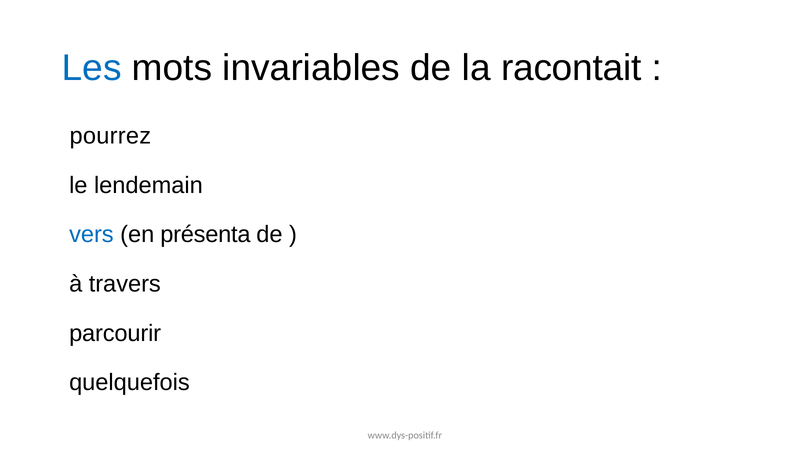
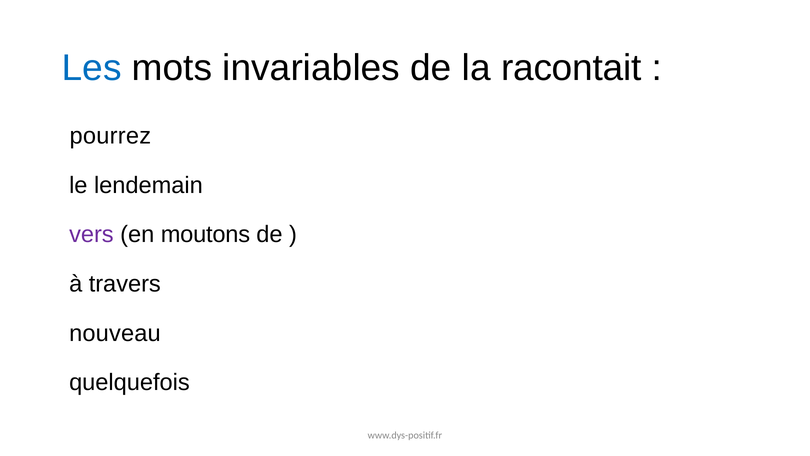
vers colour: blue -> purple
présenta: présenta -> moutons
parcourir: parcourir -> nouveau
